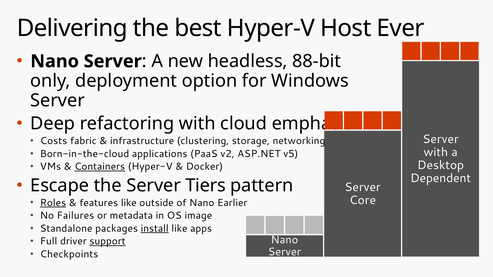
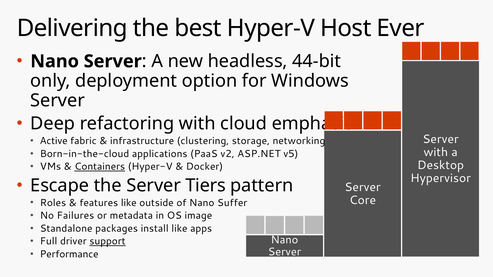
88-bit: 88-bit -> 44-bit
Costs: Costs -> Active
Dependent: Dependent -> Hypervisor
Roles underline: present -> none
Earlier: Earlier -> Suffer
install underline: present -> none
Checkpoints: Checkpoints -> Performance
